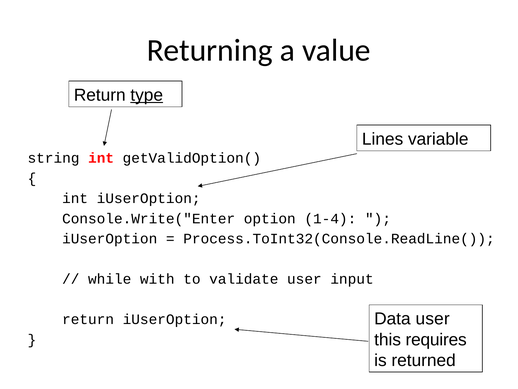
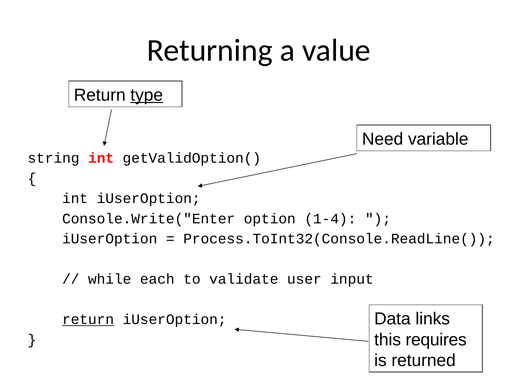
Lines: Lines -> Need
with: with -> each
Data user: user -> links
return at (88, 319) underline: none -> present
